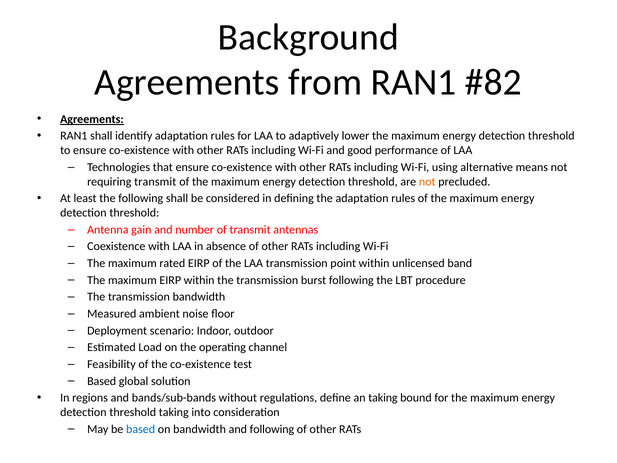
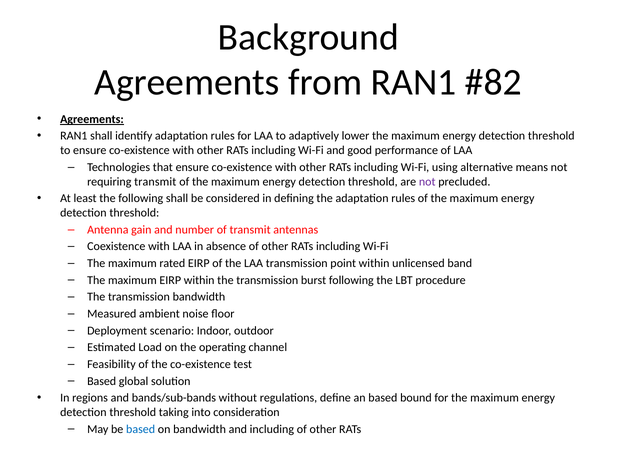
not at (427, 182) colour: orange -> purple
an taking: taking -> based
and following: following -> including
